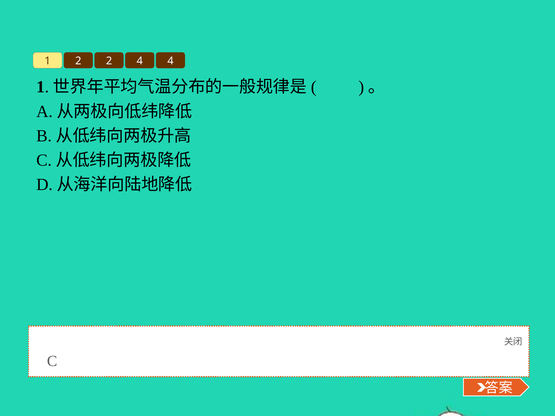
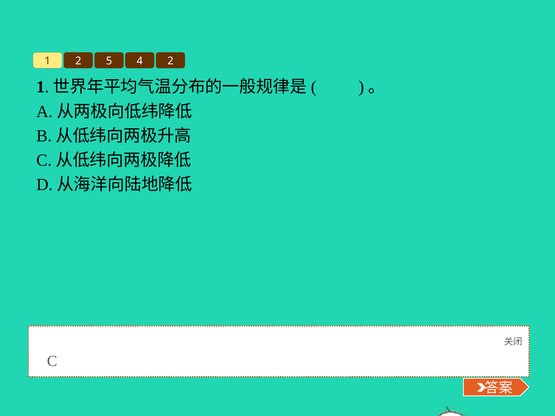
2 2: 2 -> 5
4 4: 4 -> 2
